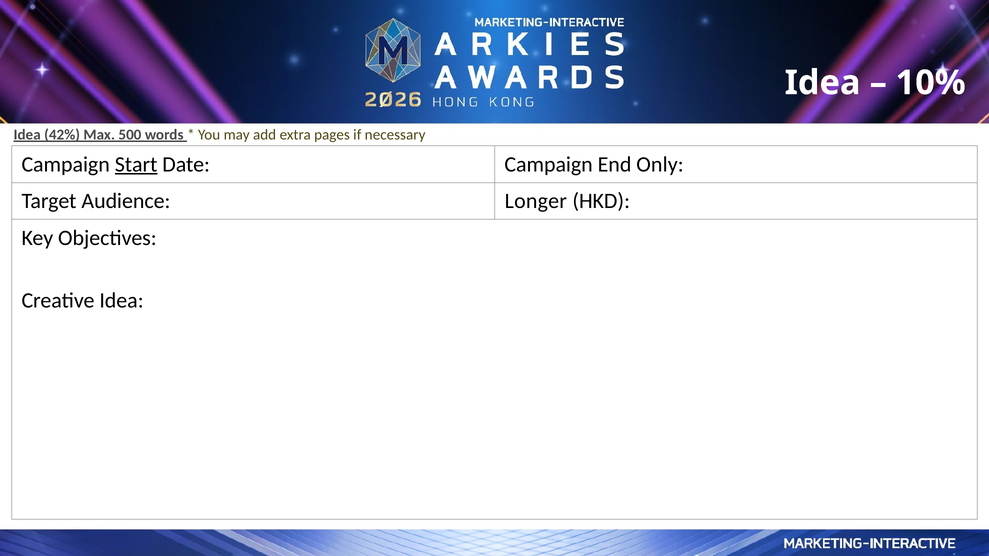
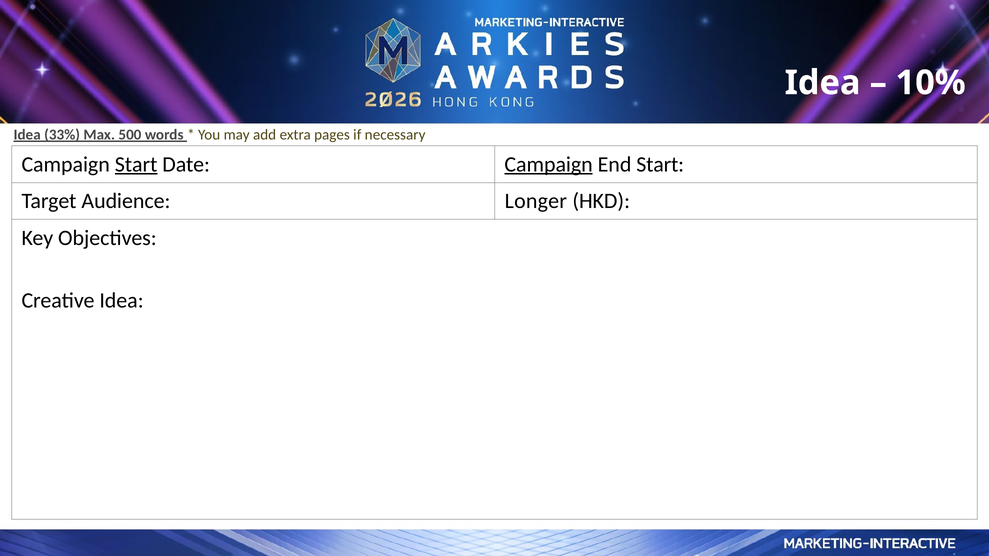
42%: 42% -> 33%
Campaign at (549, 164) underline: none -> present
End Only: Only -> Start
